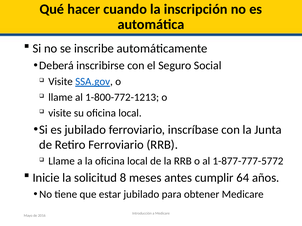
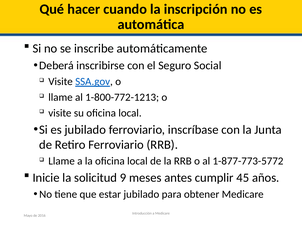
1-877-777-5772: 1-877-777-5772 -> 1-877-773-5772
8: 8 -> 9
64: 64 -> 45
